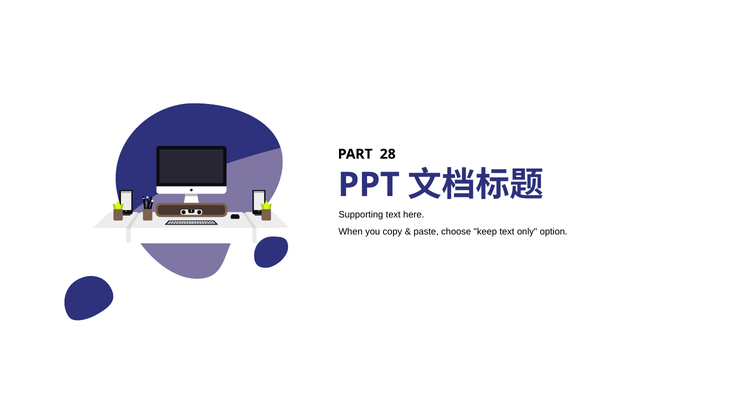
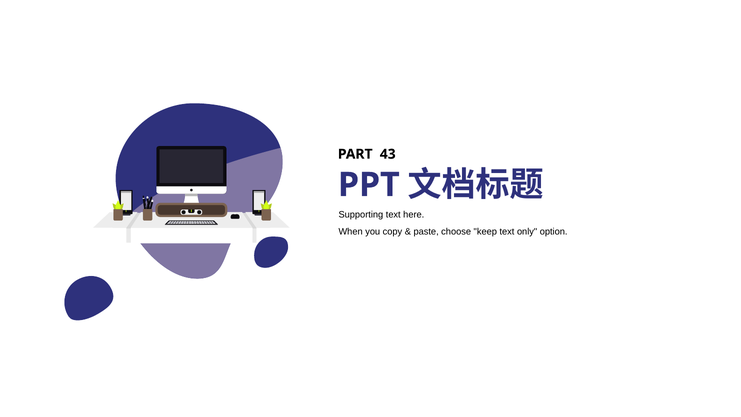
28: 28 -> 43
